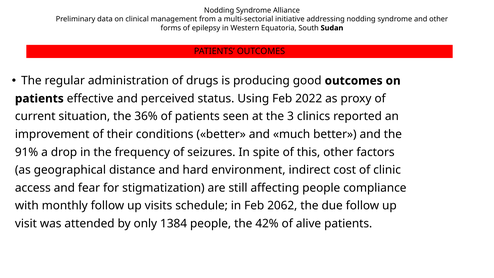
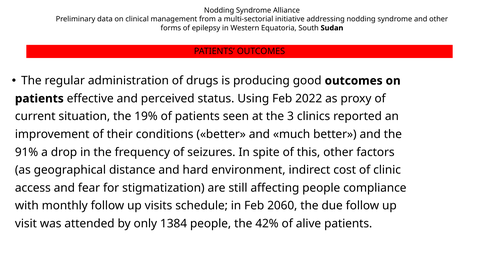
36%: 36% -> 19%
2062: 2062 -> 2060
